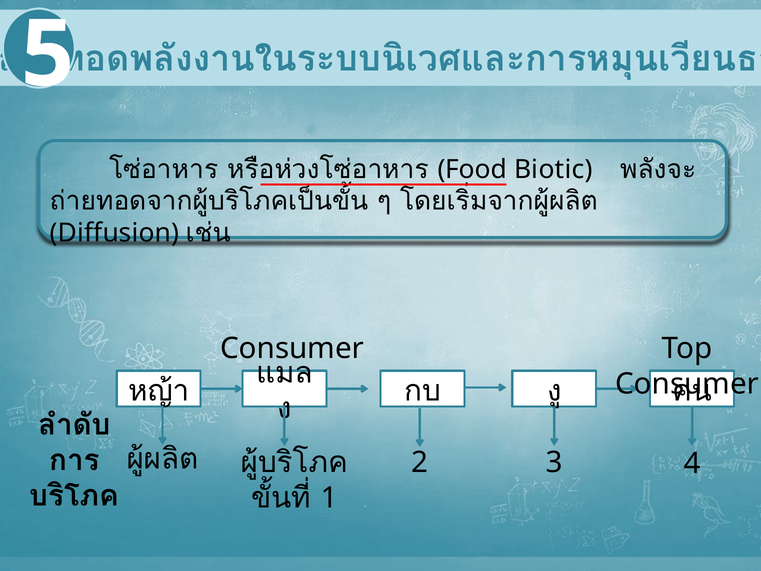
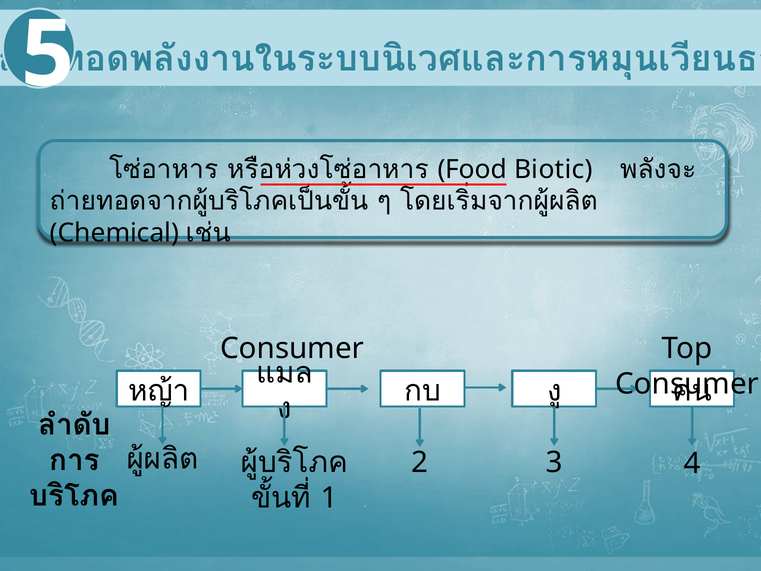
Diffusion: Diffusion -> Chemical
